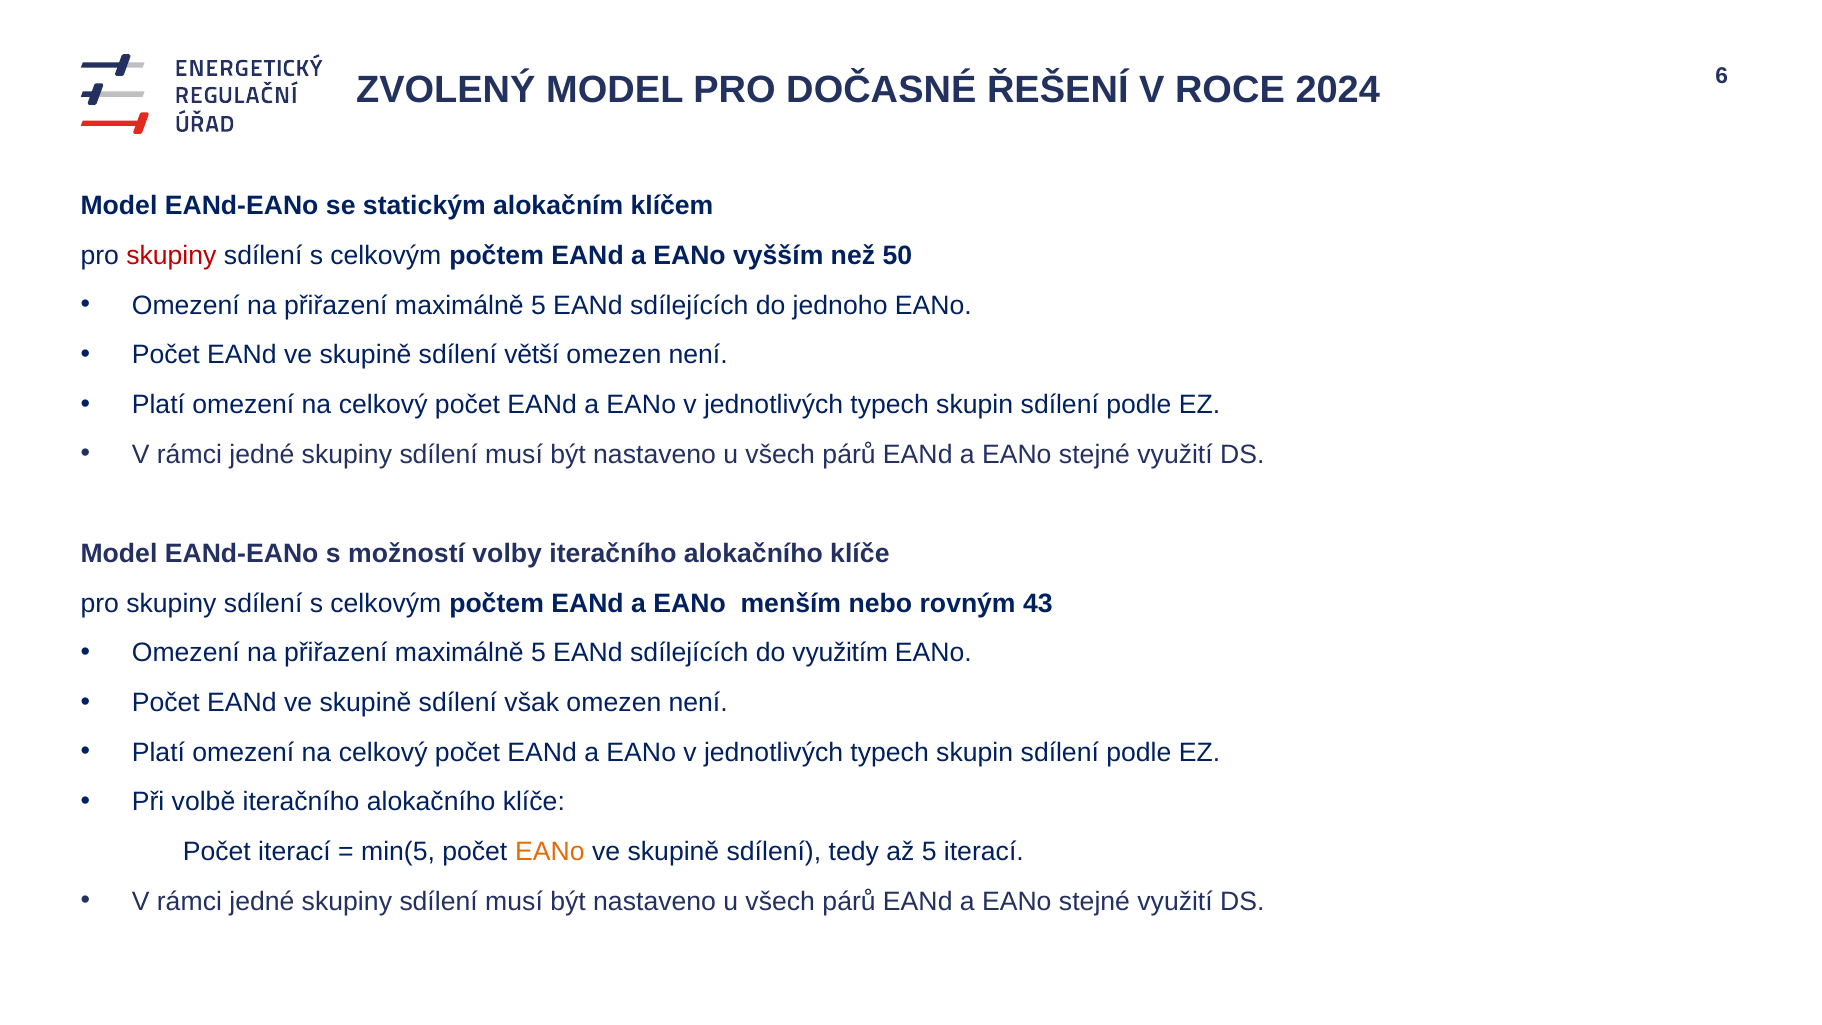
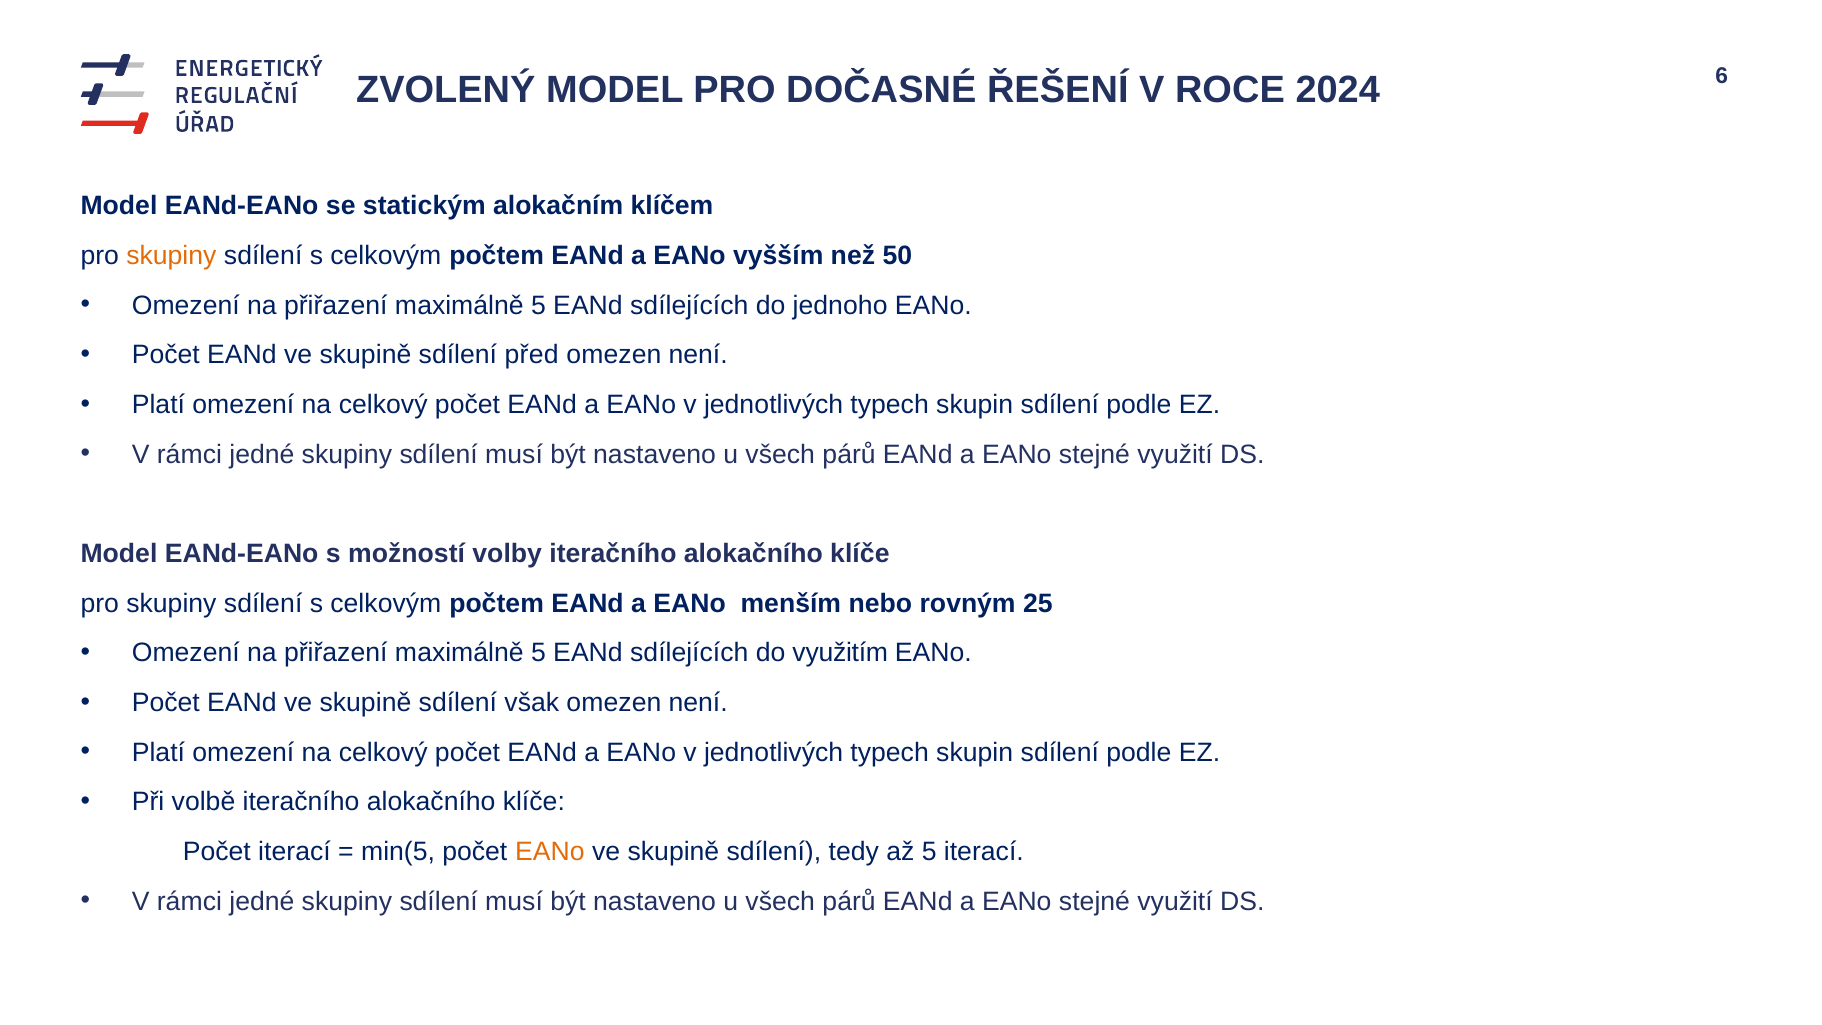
skupiny at (171, 256) colour: red -> orange
větší: větší -> před
43: 43 -> 25
